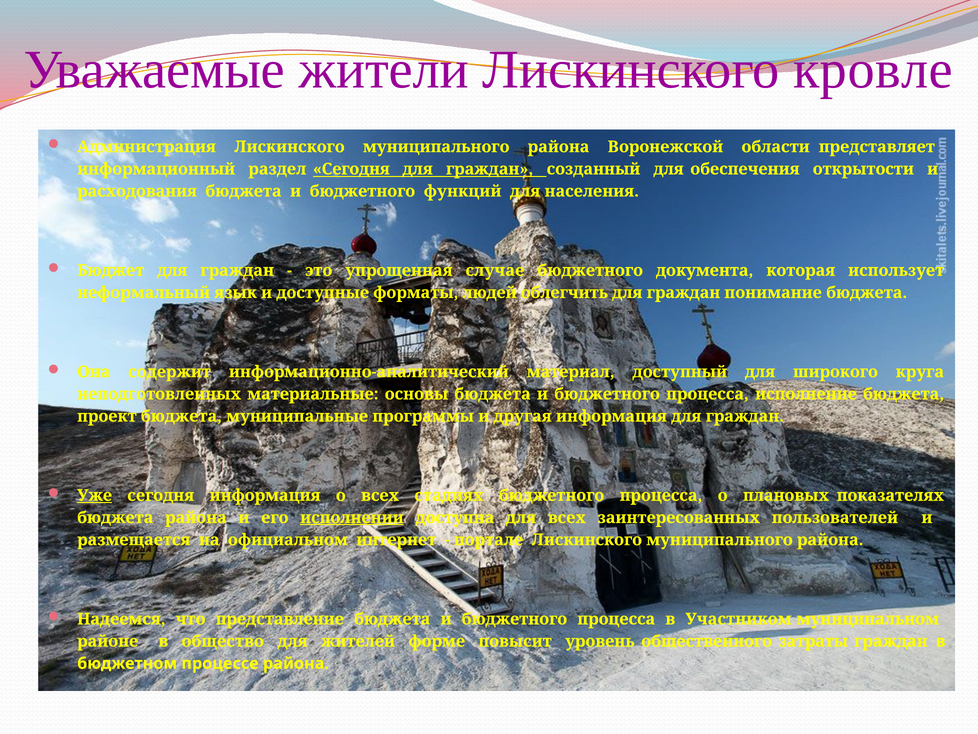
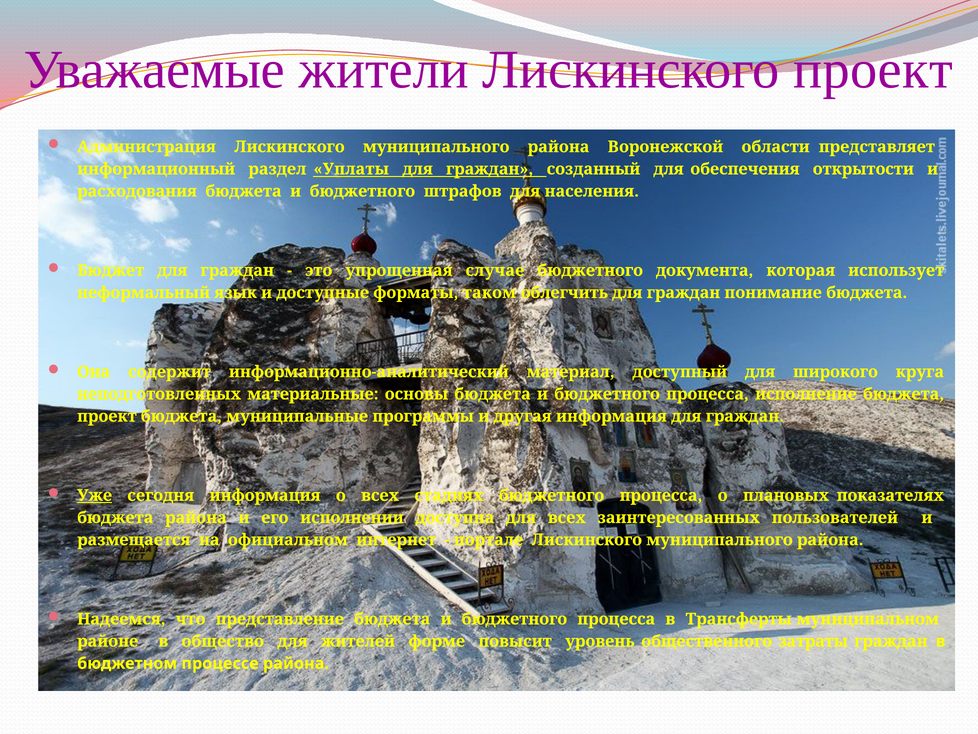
Лискинского кровле: кровле -> проект
раздел Сегодня: Сегодня -> Уплаты
функций: функций -> штрафов
людей: людей -> таком
исполнении underline: present -> none
Участником: Участником -> Трансферты
